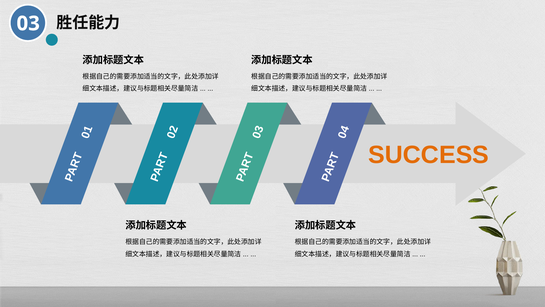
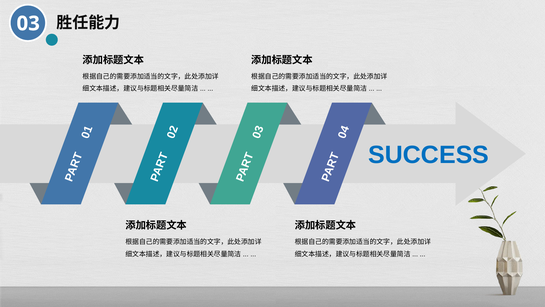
SUCCESS colour: orange -> blue
